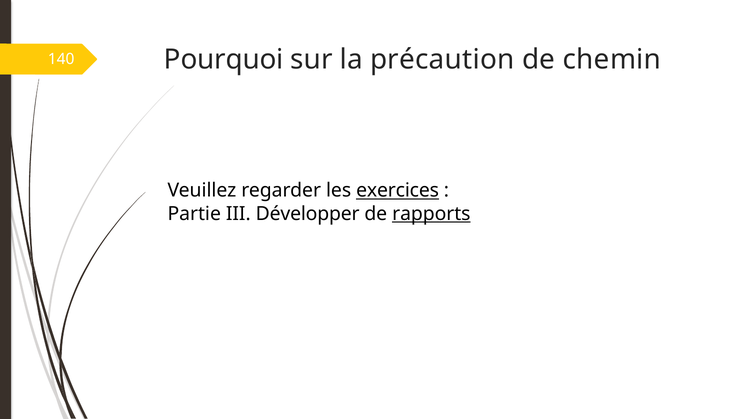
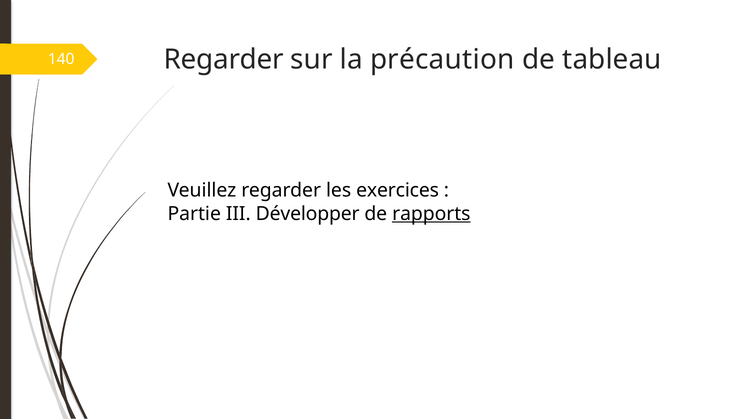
Pourquoi at (224, 60): Pourquoi -> Regarder
chemin: chemin -> tableau
exercices underline: present -> none
